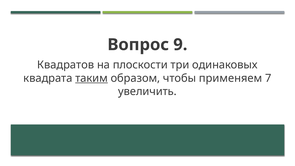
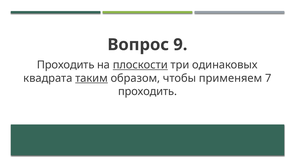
Квадратов at (66, 65): Квадратов -> Проходить
плоскости underline: none -> present
увеличить at (147, 91): увеличить -> проходить
